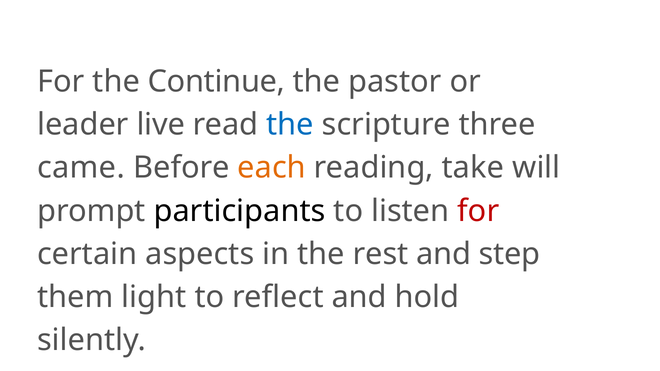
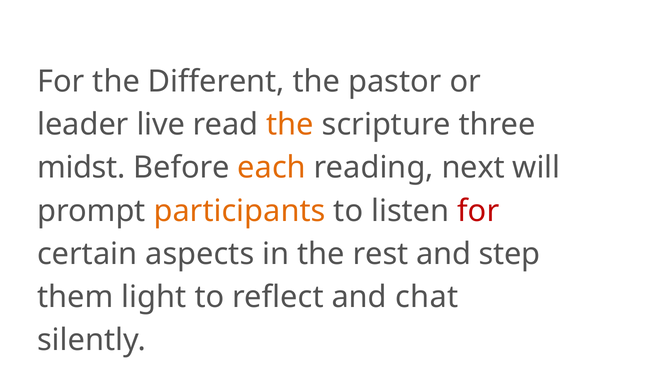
Continue: Continue -> Different
the at (290, 125) colour: blue -> orange
came: came -> midst
take: take -> next
participants colour: black -> orange
hold: hold -> chat
